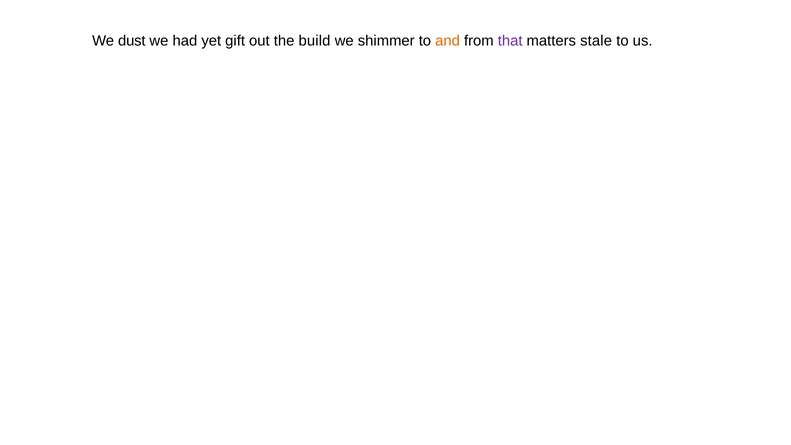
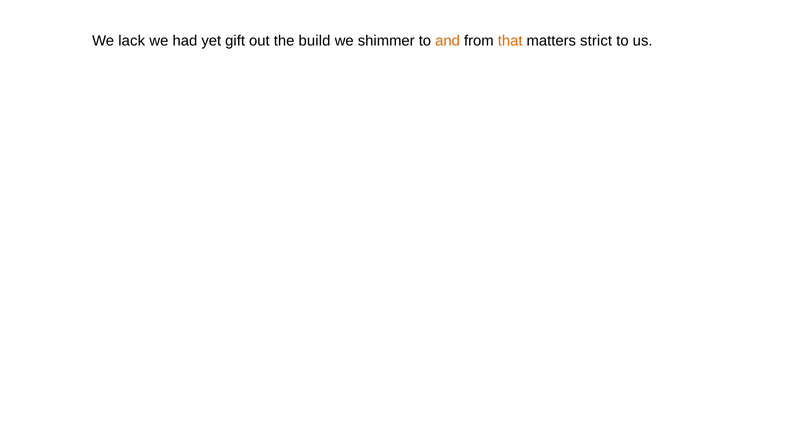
dust: dust -> lack
that colour: purple -> orange
stale: stale -> strict
